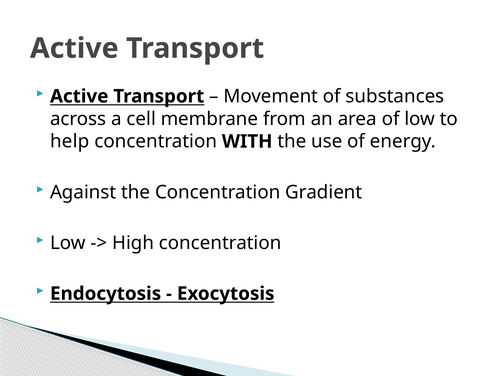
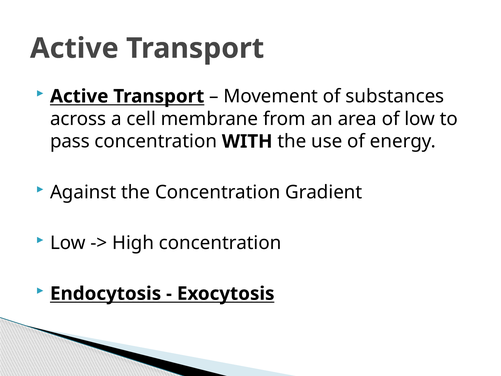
help: help -> pass
